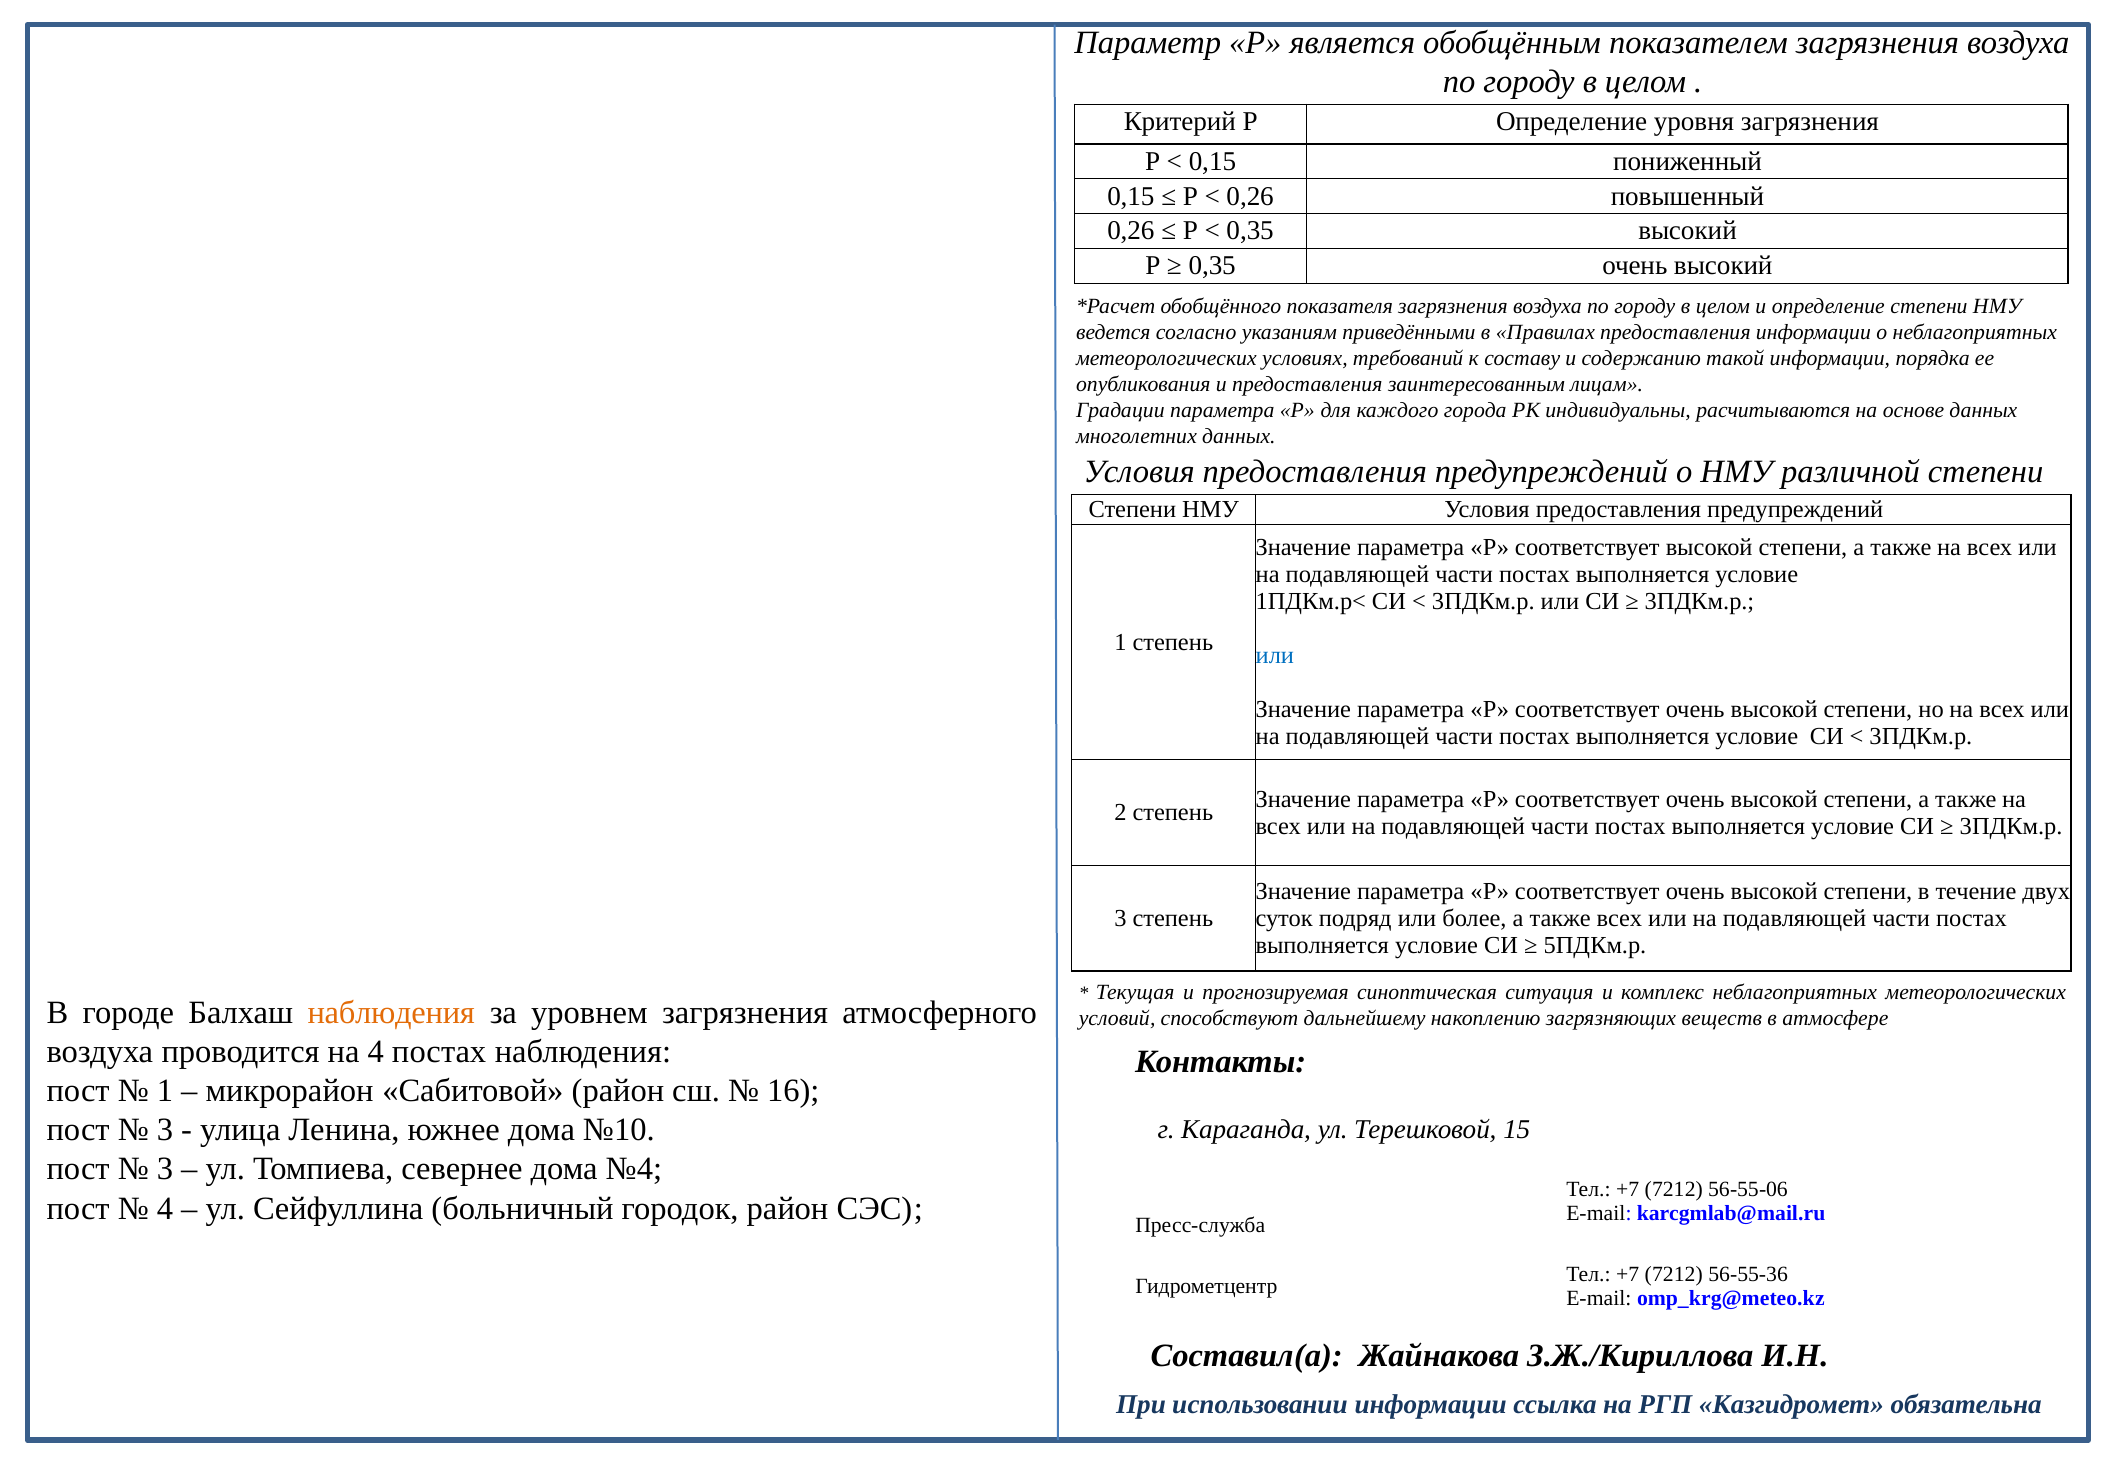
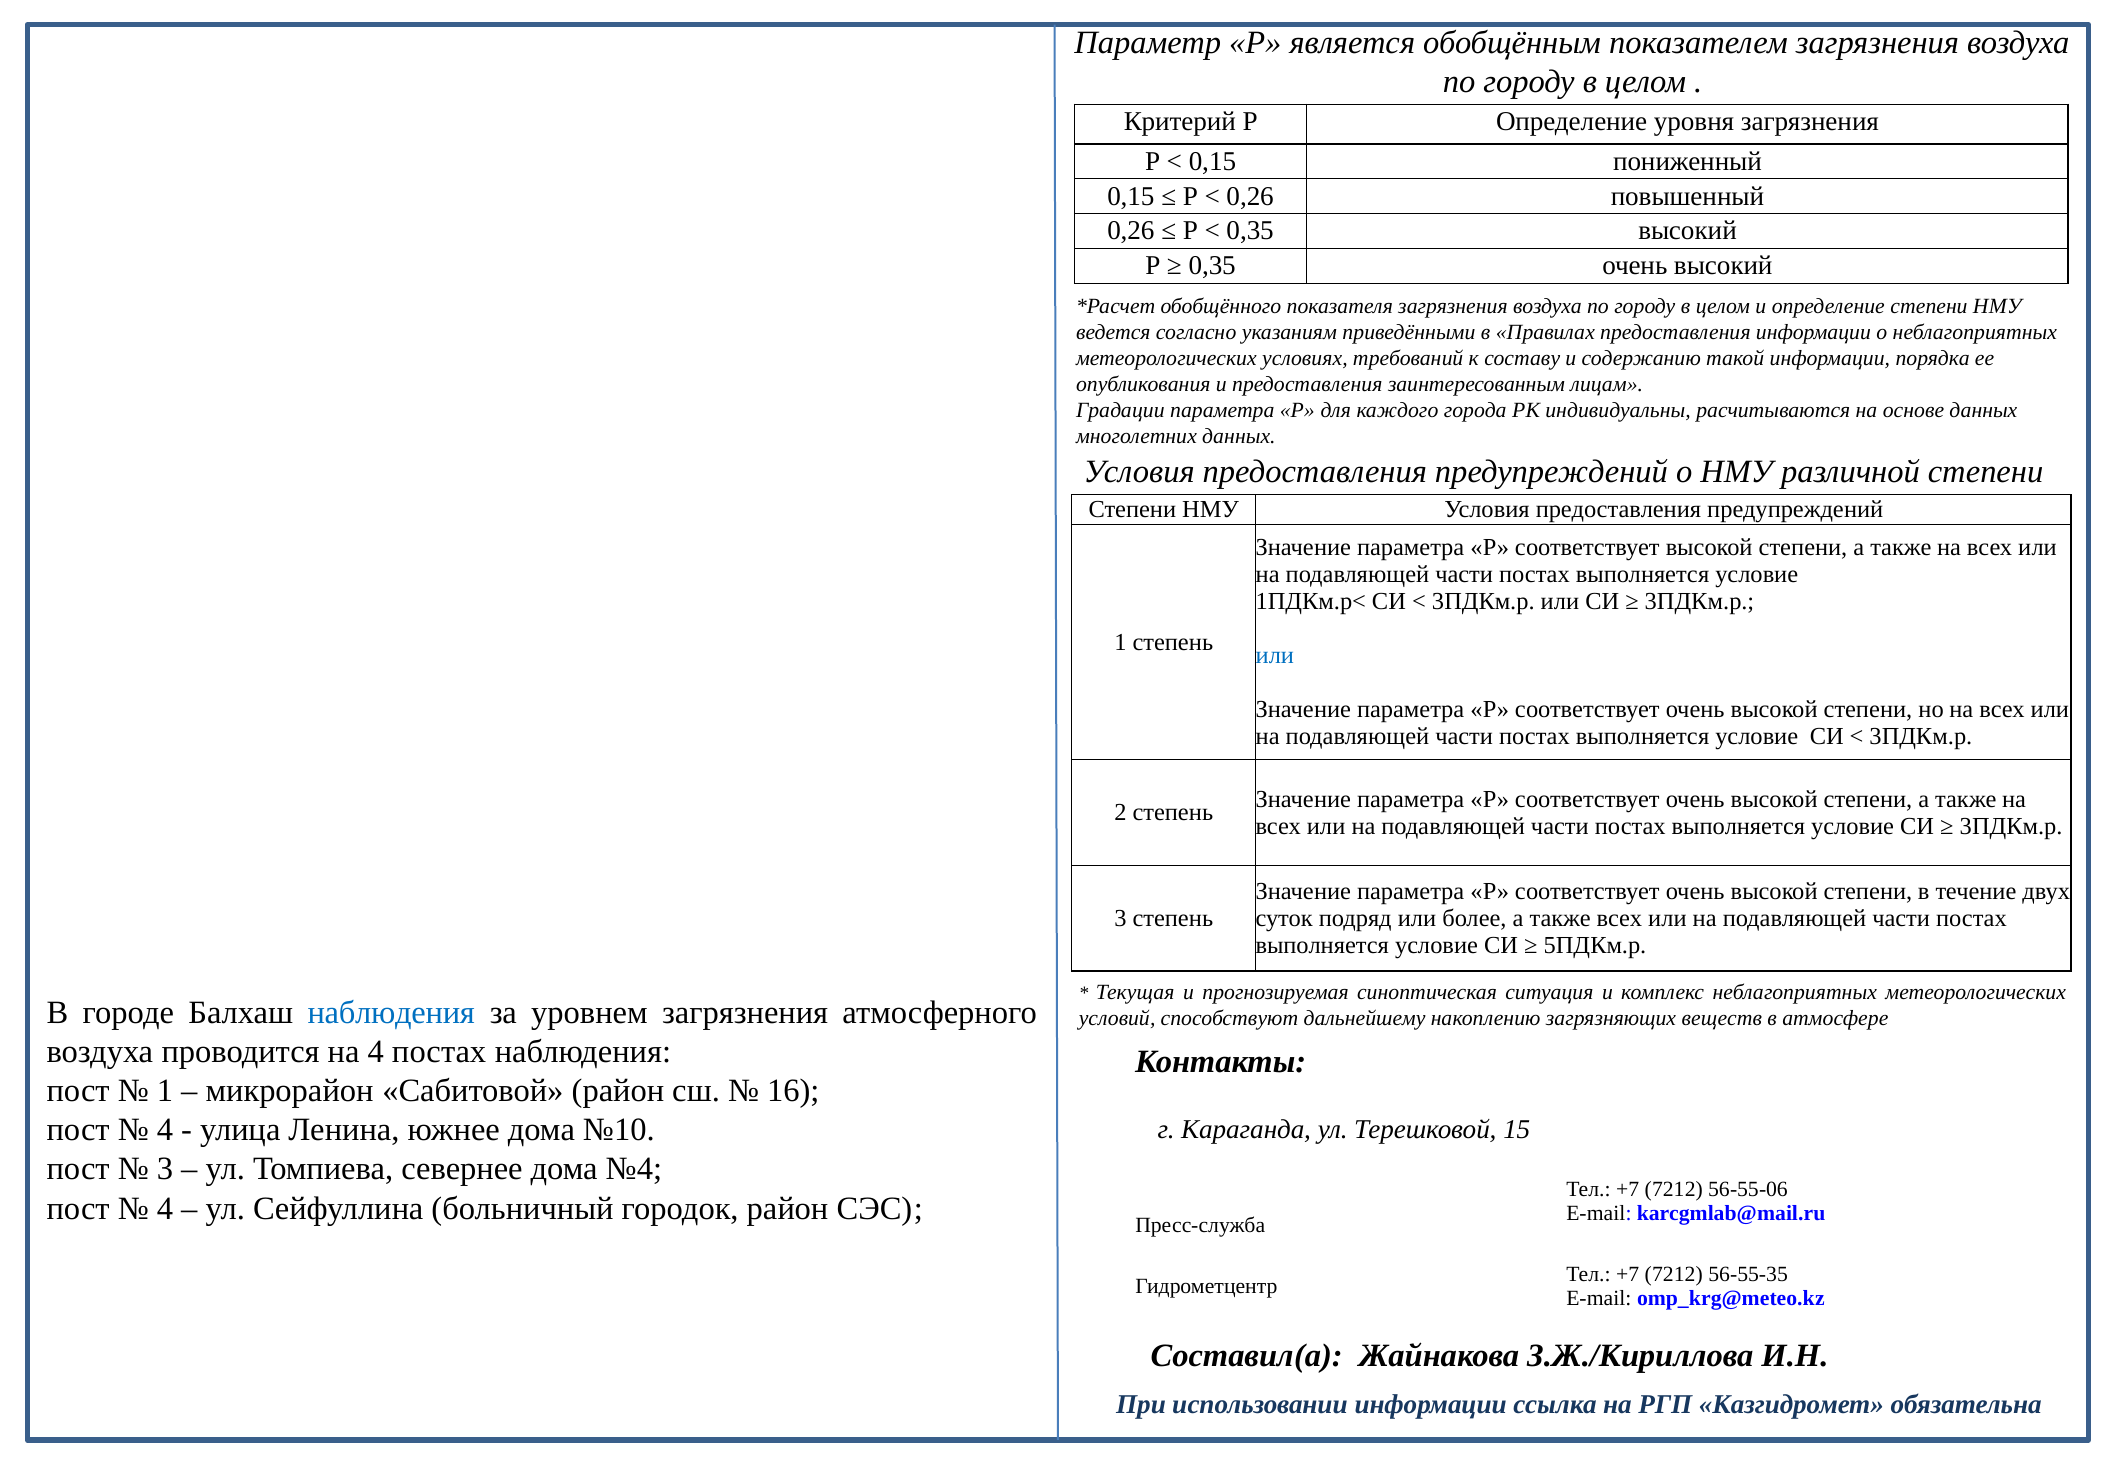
наблюдения at (391, 1013) colour: orange -> blue
3 at (165, 1130): 3 -> 4
56-55-36: 56-55-36 -> 56-55-35
